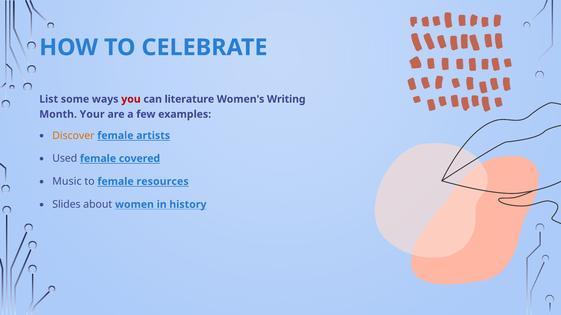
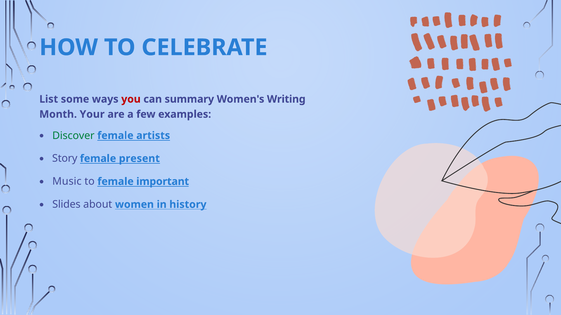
literature: literature -> summary
Discover colour: orange -> green
Used: Used -> Story
covered: covered -> present
resources: resources -> important
